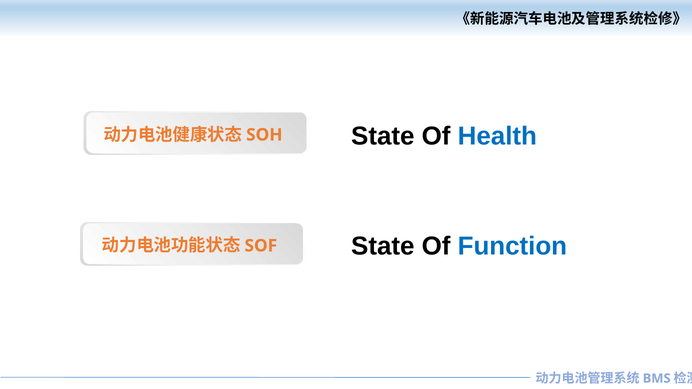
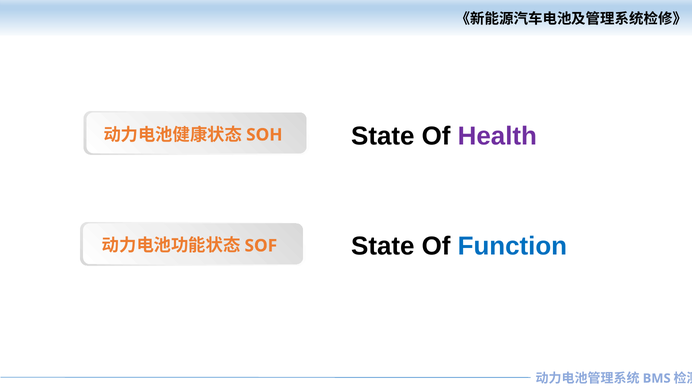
Health colour: blue -> purple
